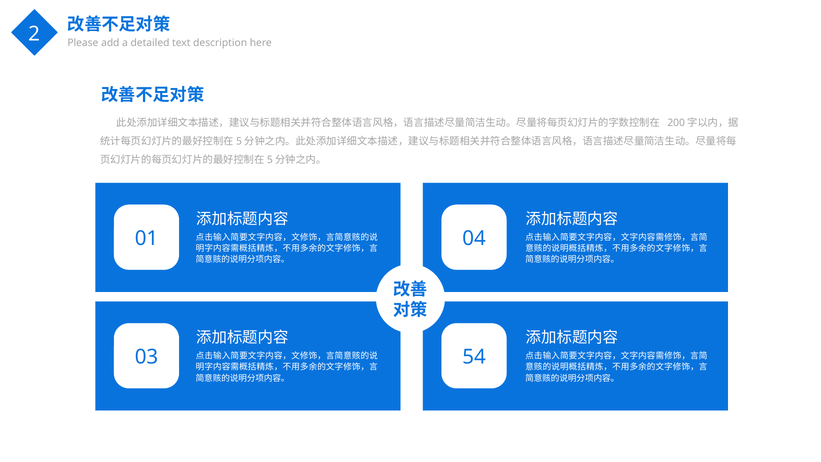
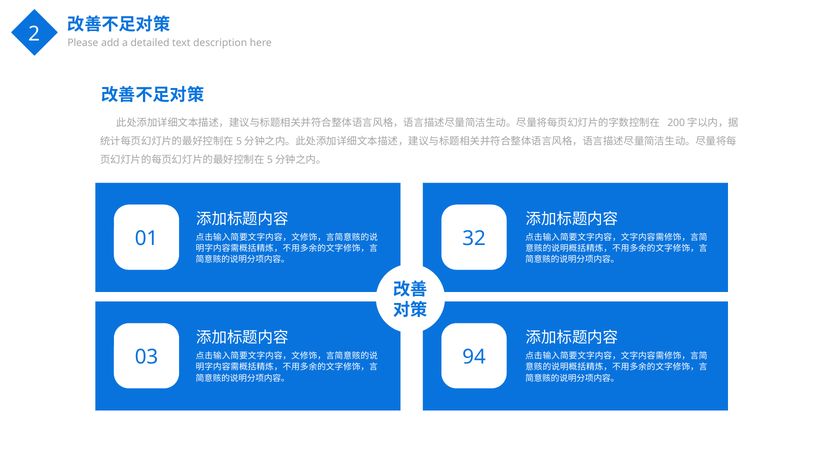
04: 04 -> 32
54: 54 -> 94
